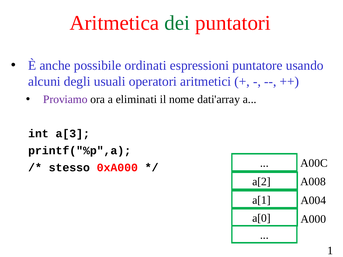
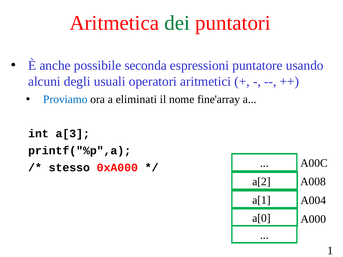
ordinati: ordinati -> seconda
Proviamo colour: purple -> blue
dati'array: dati'array -> fine'array
